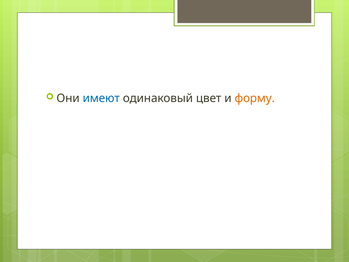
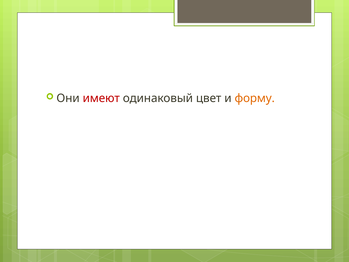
имеют colour: blue -> red
